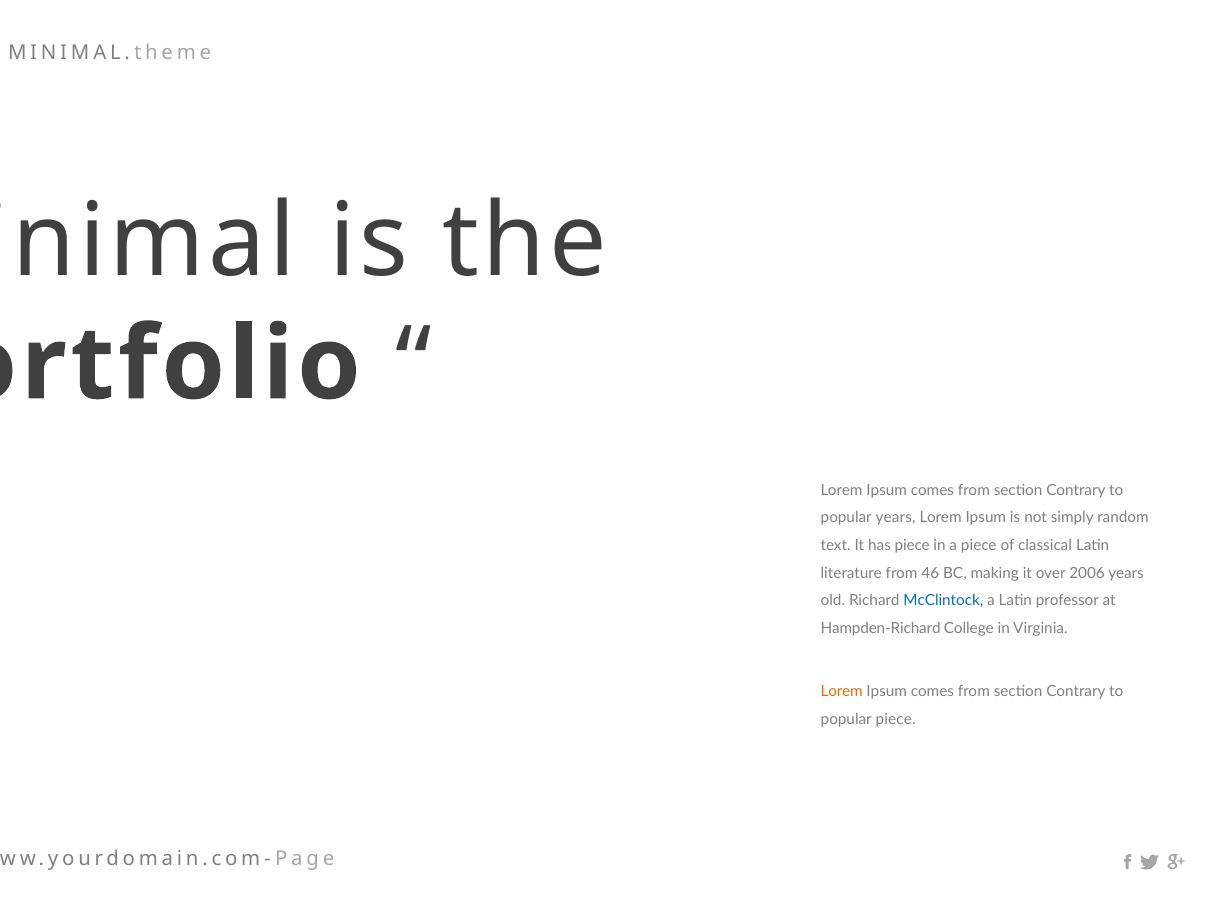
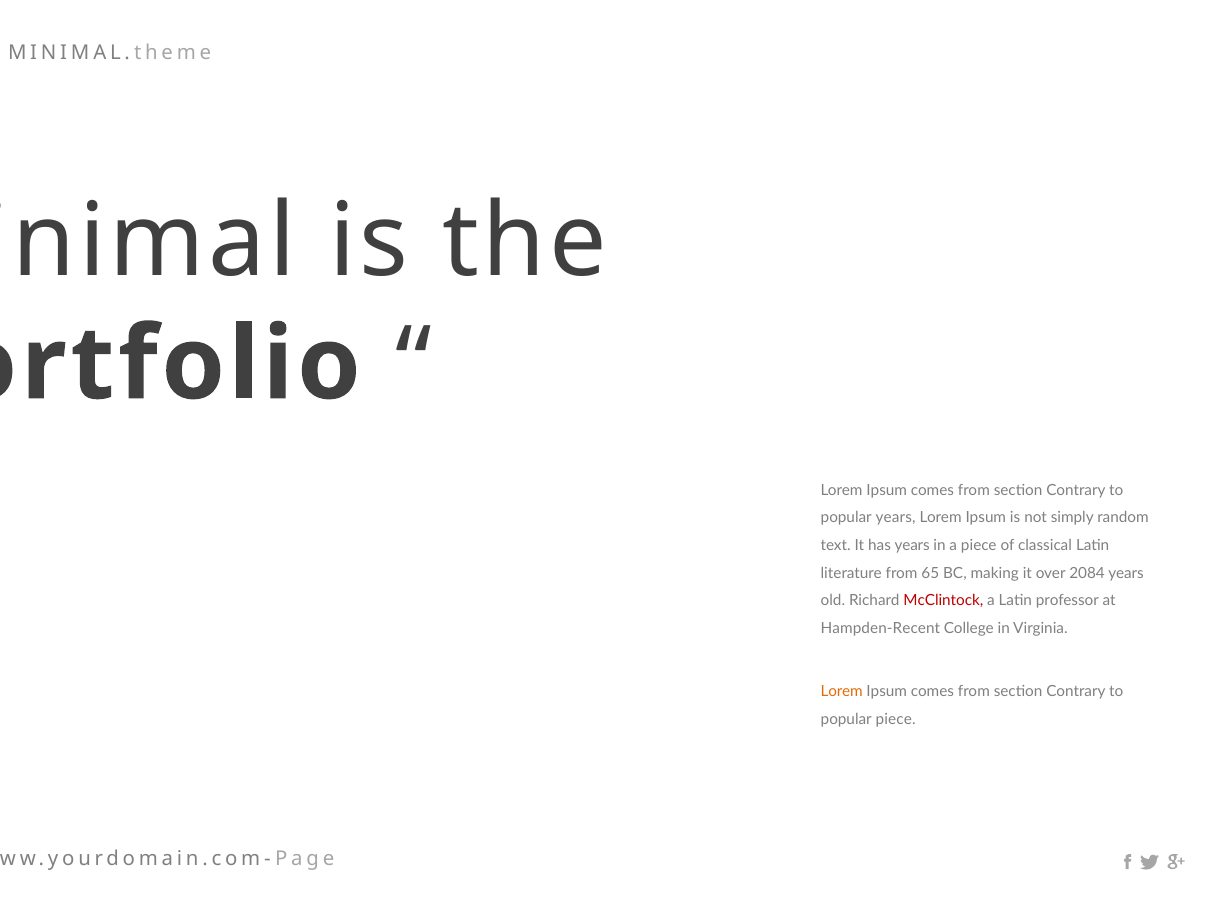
has piece: piece -> years
46: 46 -> 65
2006: 2006 -> 2084
McClintock colour: blue -> red
Hampden-Richard: Hampden-Richard -> Hampden-Recent
